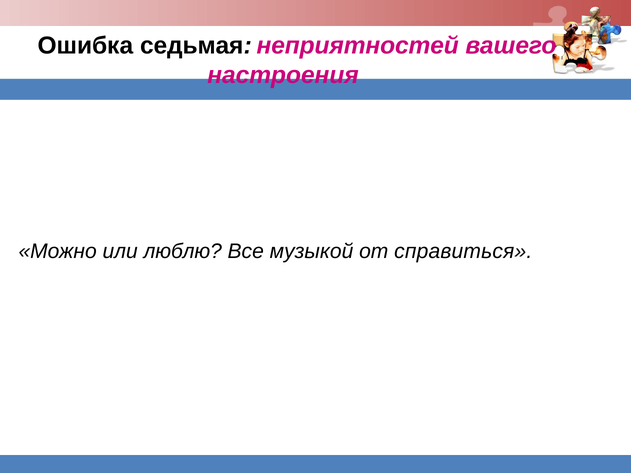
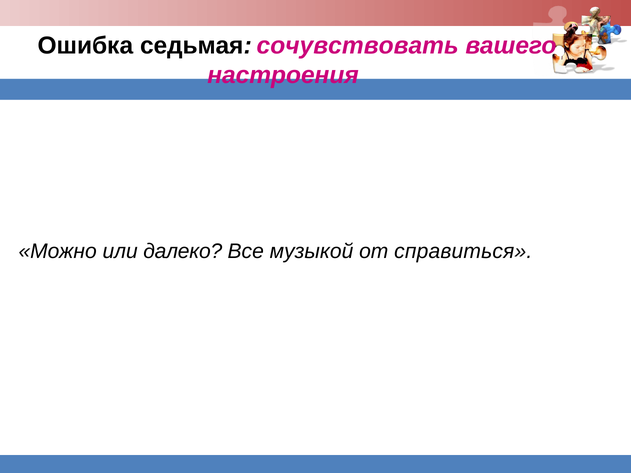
неприятностей: неприятностей -> сочувствовать
люблю: люблю -> далеко
